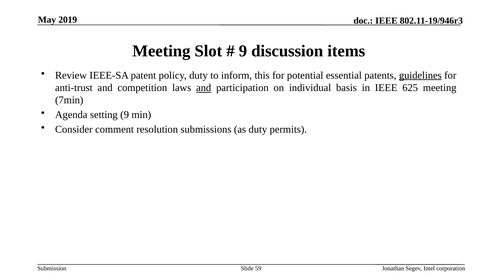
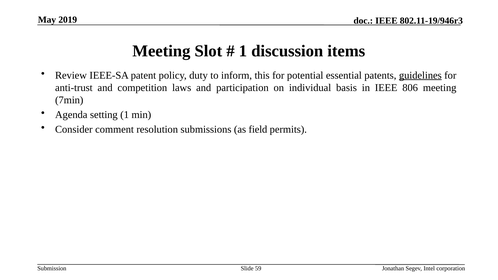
9 at (243, 51): 9 -> 1
and at (204, 88) underline: present -> none
625: 625 -> 806
setting 9: 9 -> 1
as duty: duty -> field
